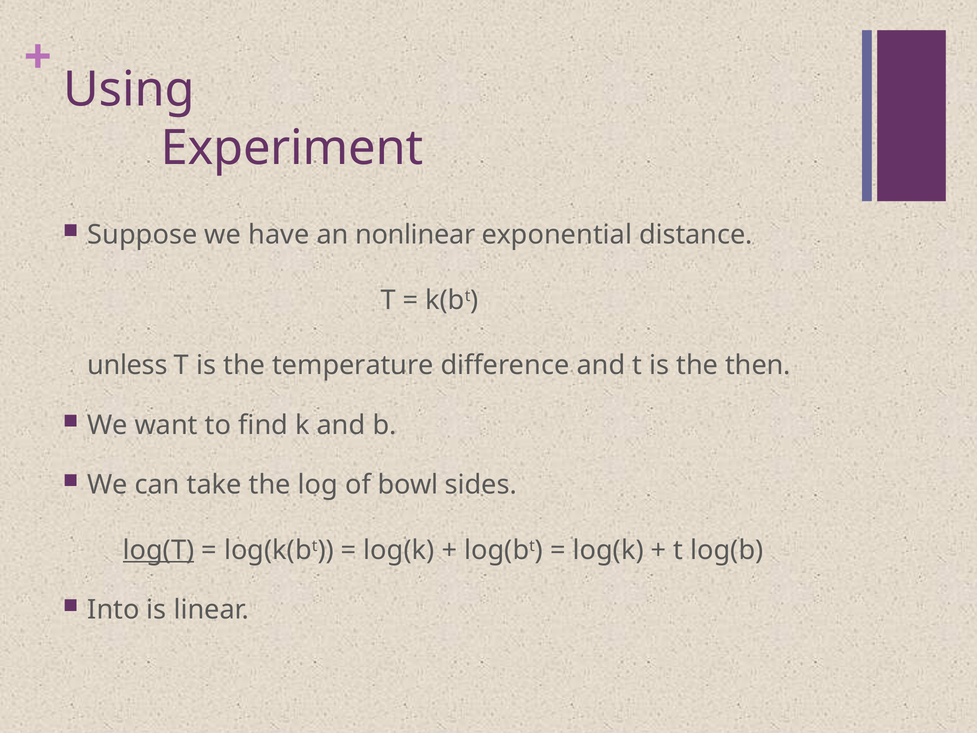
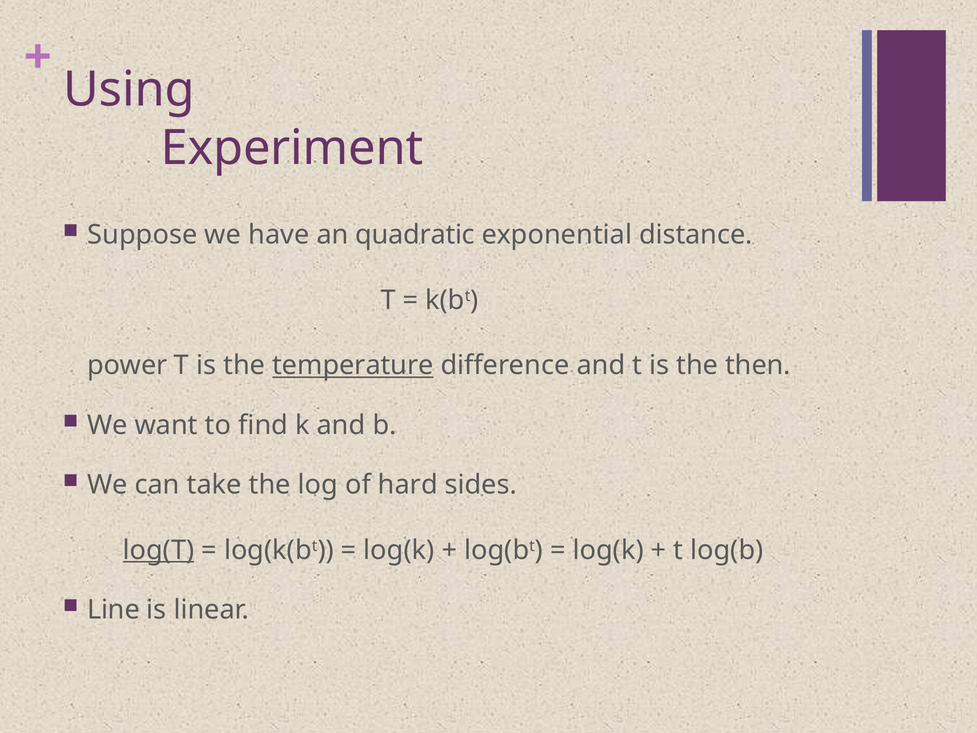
nonlinear: nonlinear -> quadratic
unless: unless -> power
temperature underline: none -> present
bowl: bowl -> hard
Into: Into -> Line
